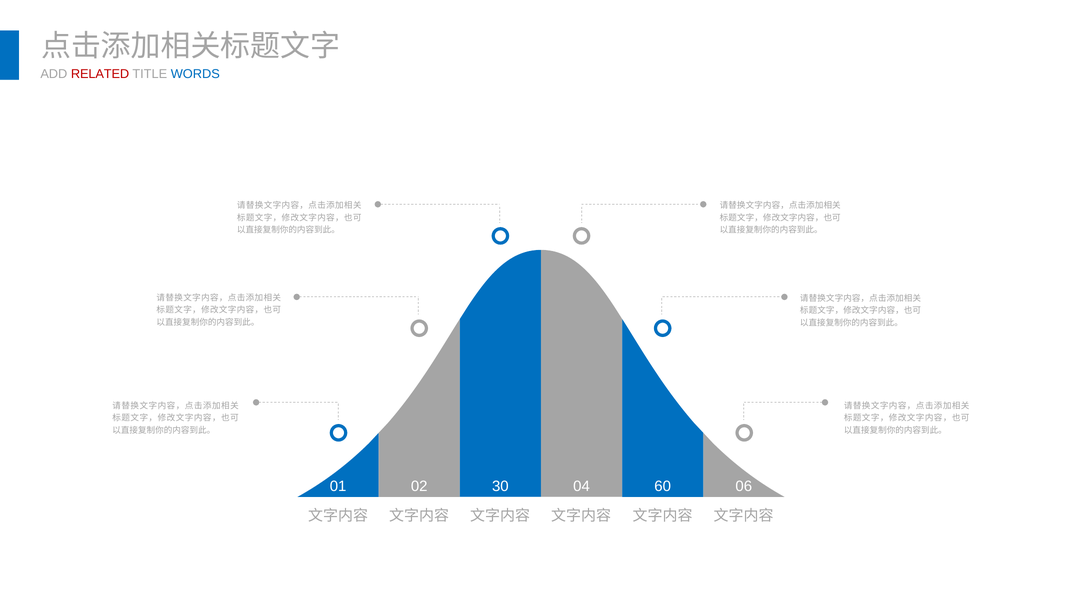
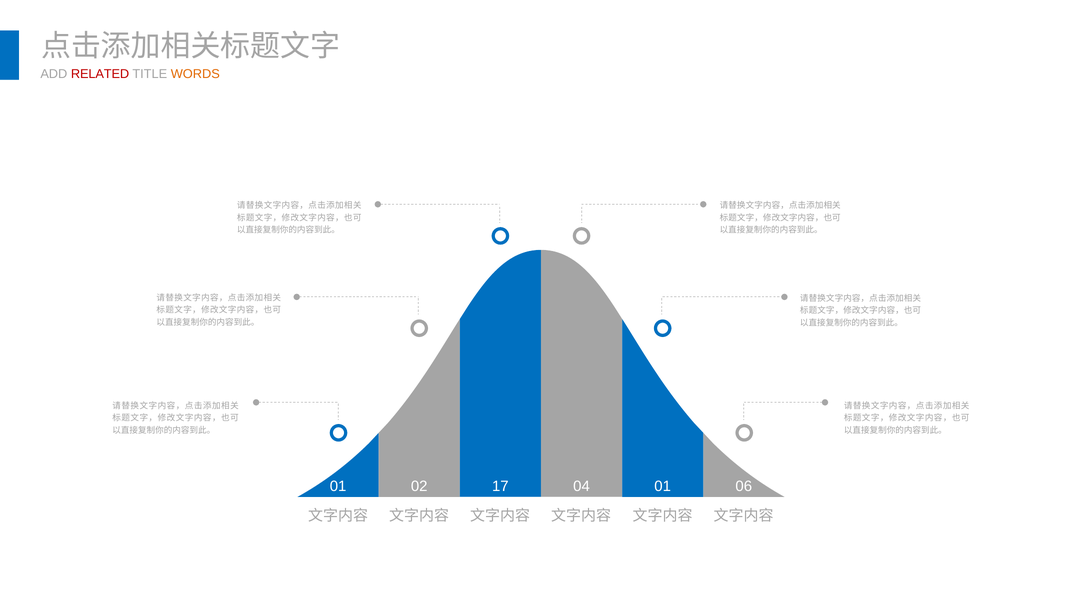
WORDS colour: blue -> orange
30: 30 -> 17
04 60: 60 -> 01
